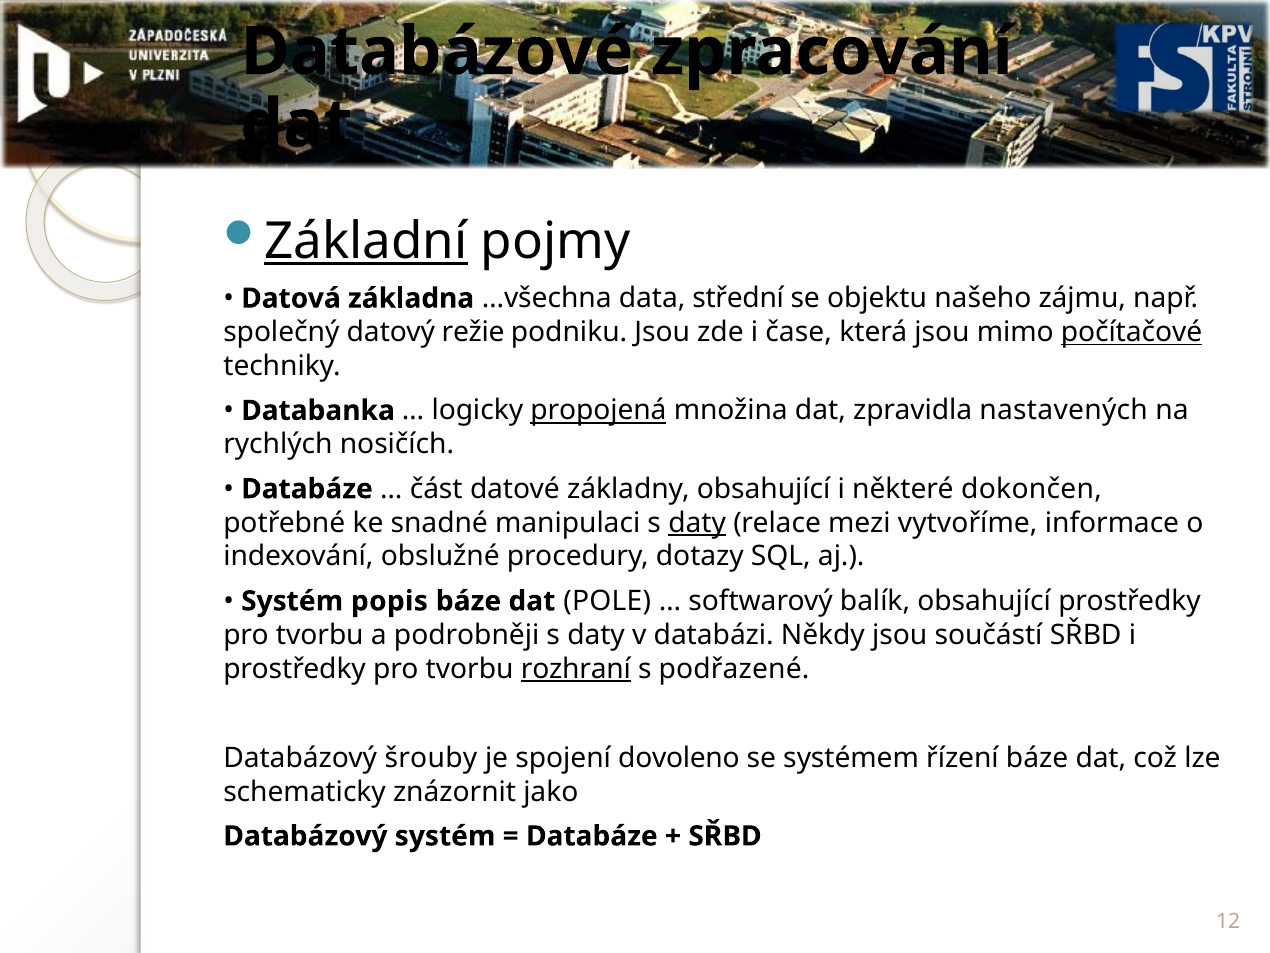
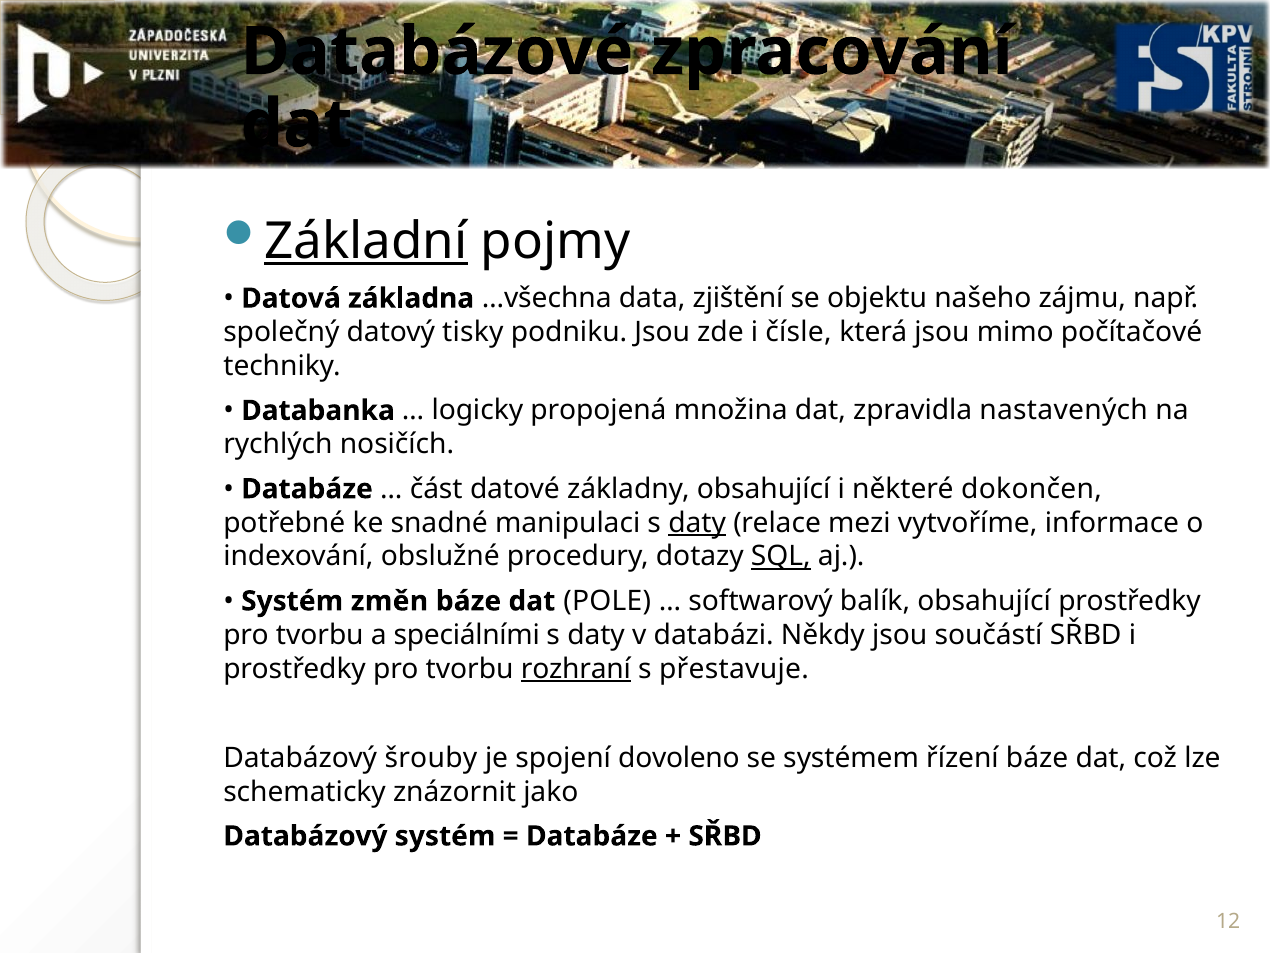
střední: střední -> zjištění
režie: režie -> tisky
čase: čase -> čísle
počítačové underline: present -> none
propojená underline: present -> none
SQL underline: none -> present
popis: popis -> změn
podrobněji: podrobněji -> speciálními
podřazené: podřazené -> přestavuje
